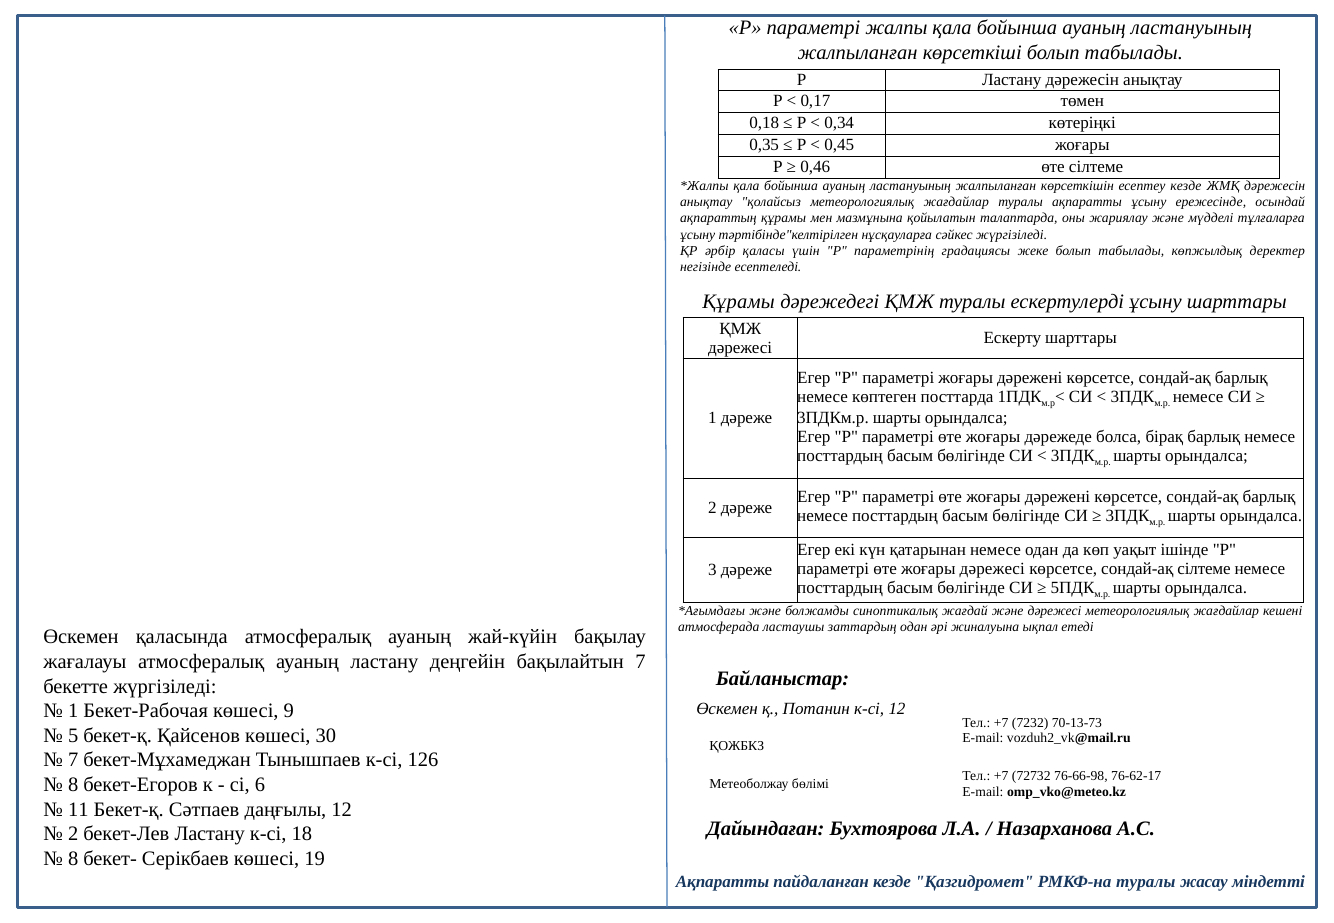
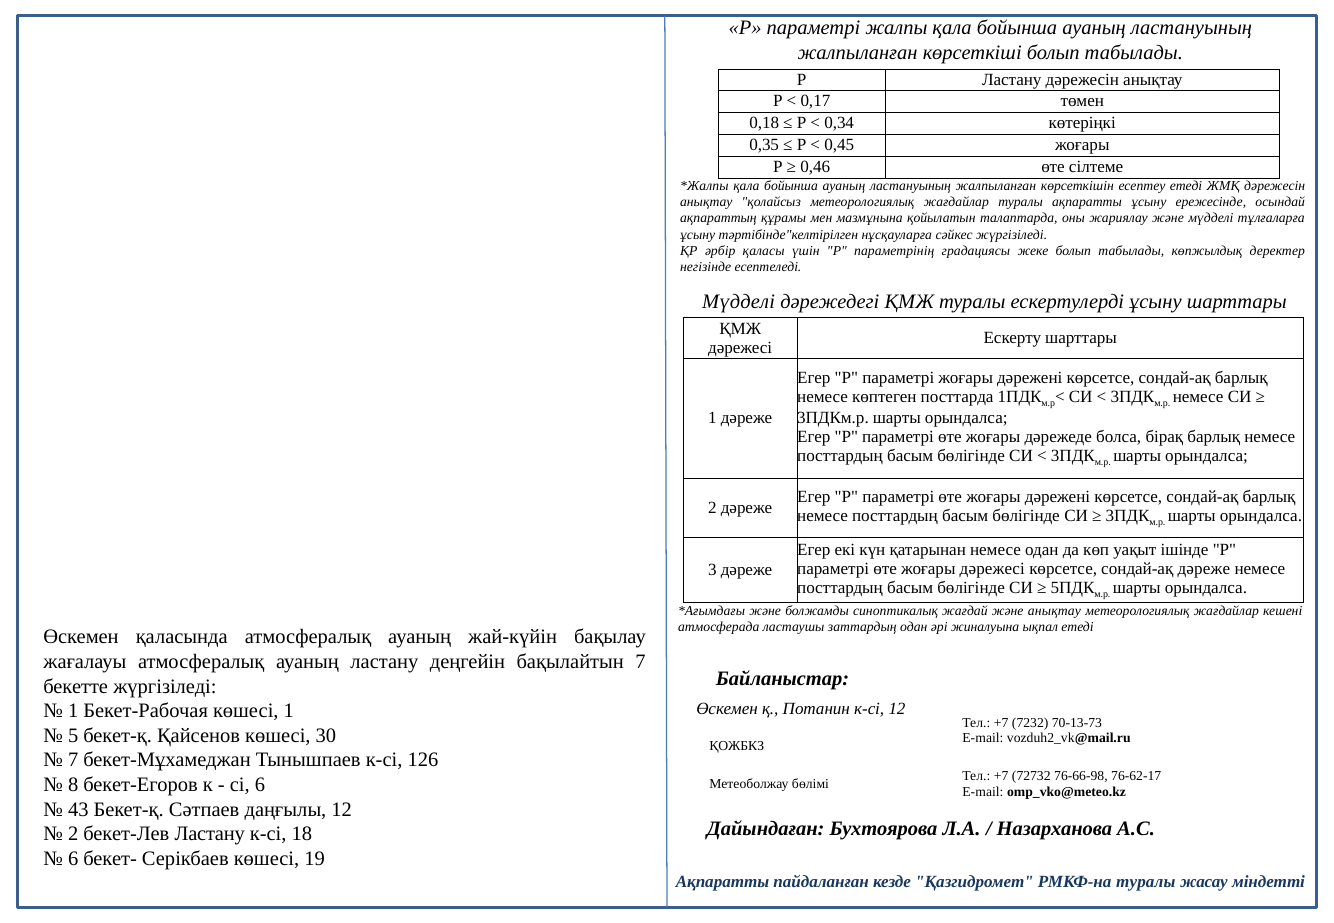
есептеу кезде: кезде -> етеді
Құрамы at (739, 302): Құрамы -> Мүдделі
сондай-ақ сілтеме: сілтеме -> дәреже
және дәрежесі: дәрежесі -> анықтау
көшесі 9: 9 -> 1
11: 11 -> 43
8 at (73, 859): 8 -> 6
